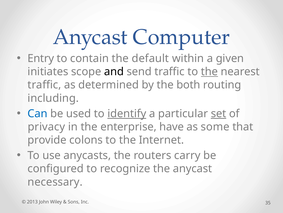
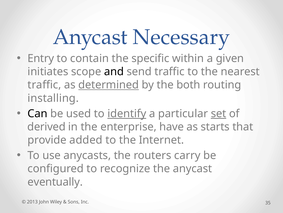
Computer: Computer -> Necessary
default: default -> specific
the at (209, 71) underline: present -> none
determined underline: none -> present
including: including -> installing
Can colour: blue -> black
privacy: privacy -> derived
some: some -> starts
colons: colons -> added
necessary: necessary -> eventually
